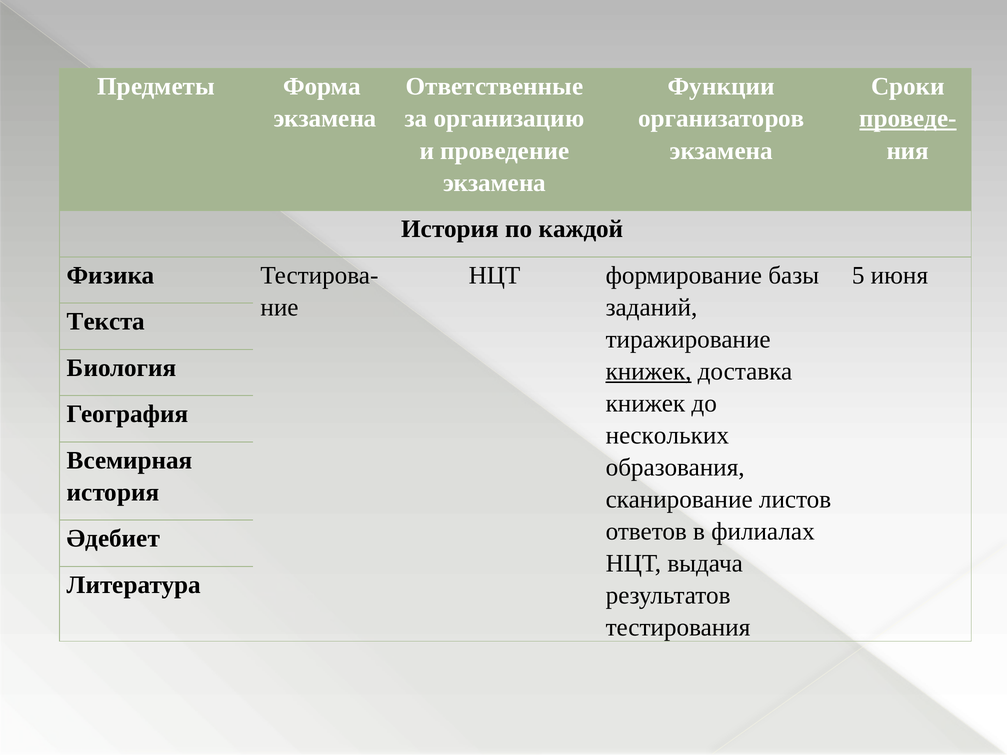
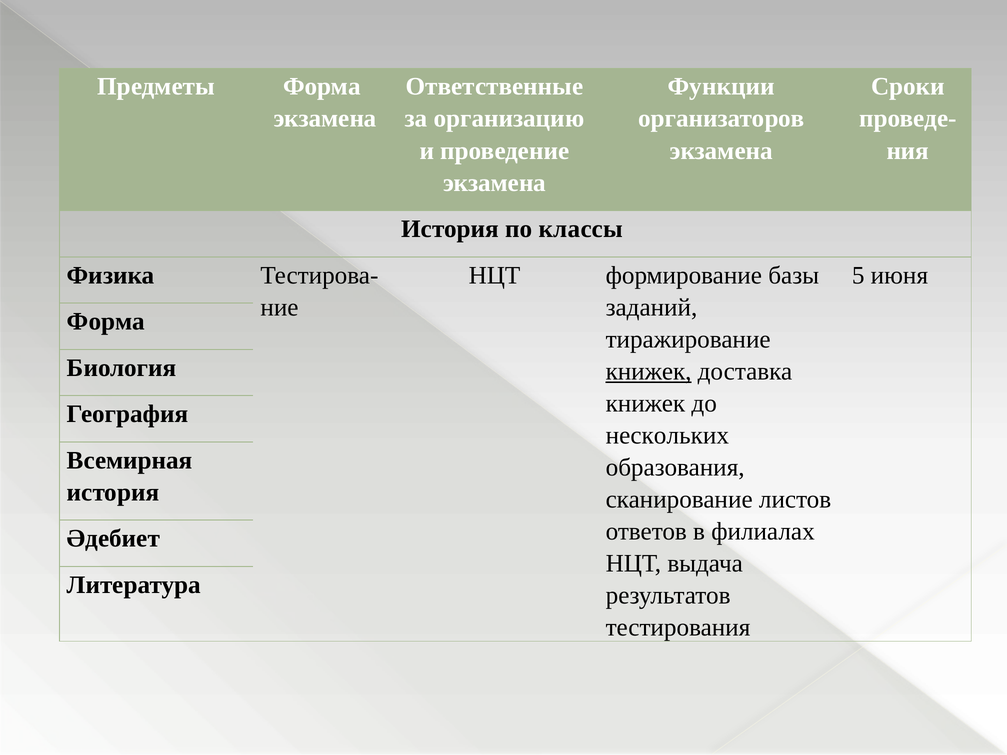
проведе- underline: present -> none
каждой: каждой -> классы
Текста at (106, 322): Текста -> Форма
